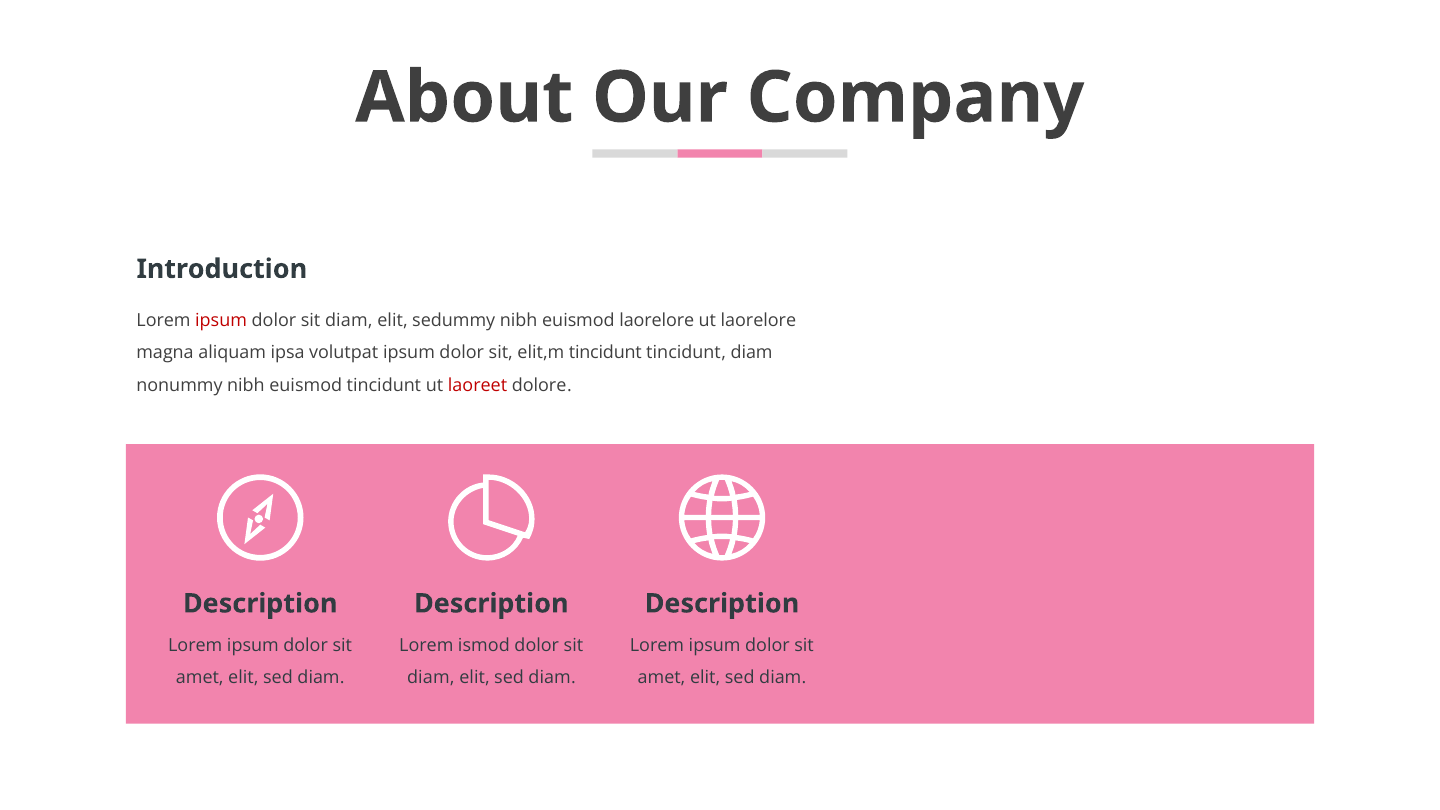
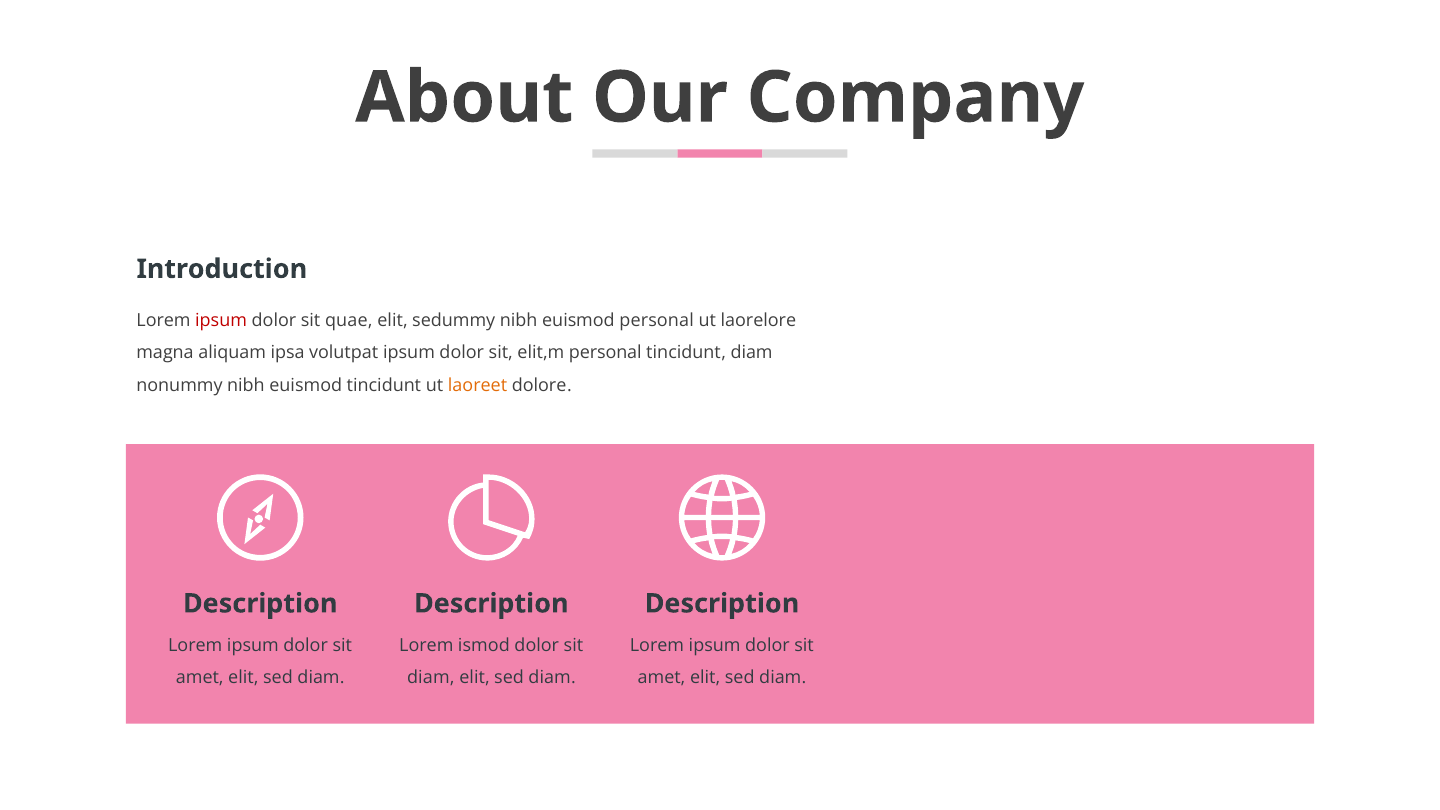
diam at (349, 320): diam -> quae
euismod laorelore: laorelore -> personal
elit,m tincidunt: tincidunt -> personal
laoreet colour: red -> orange
